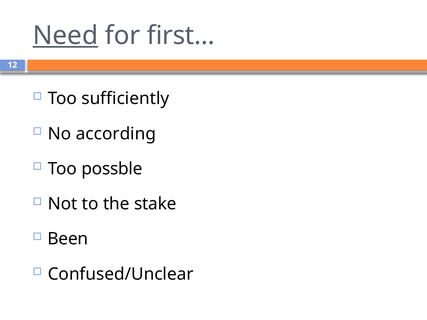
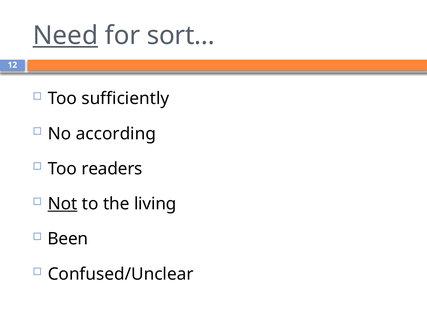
first…: first… -> sort…
possble: possble -> readers
Not underline: none -> present
stake: stake -> living
